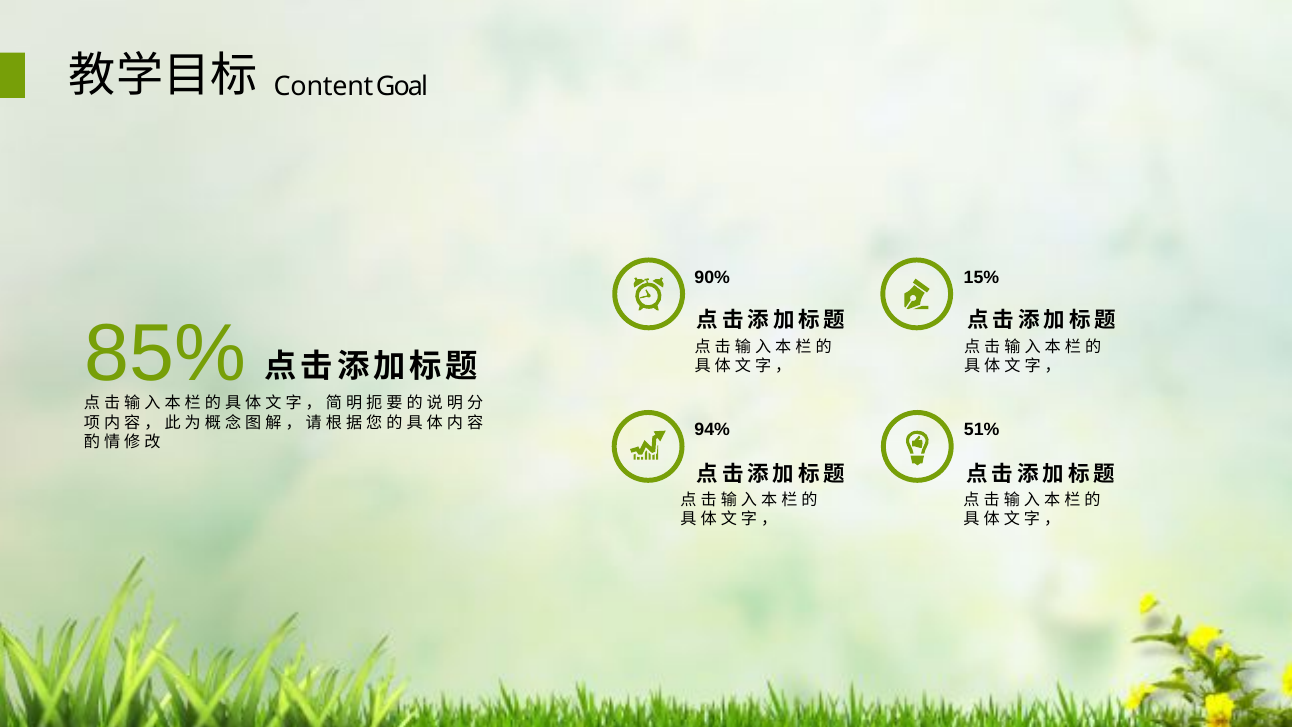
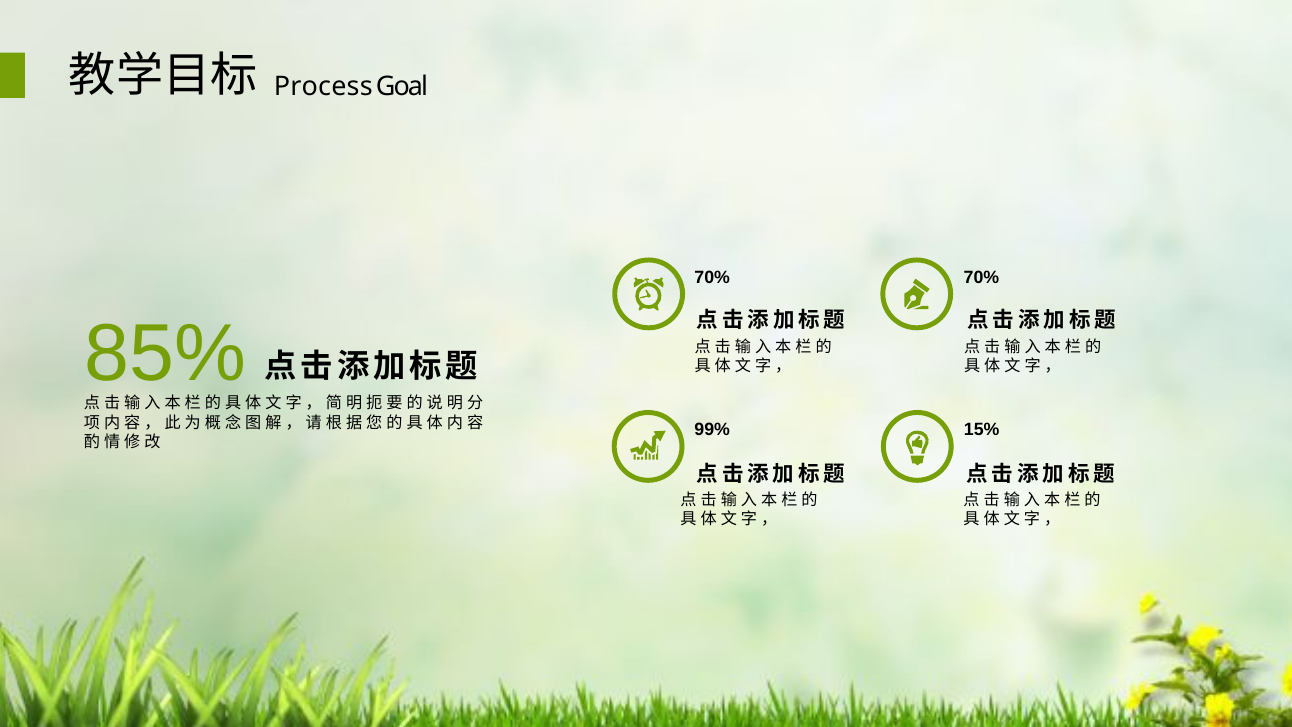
Content: Content -> Process
90% at (712, 278): 90% -> 70%
15% at (981, 278): 15% -> 70%
94%: 94% -> 99%
51%: 51% -> 15%
